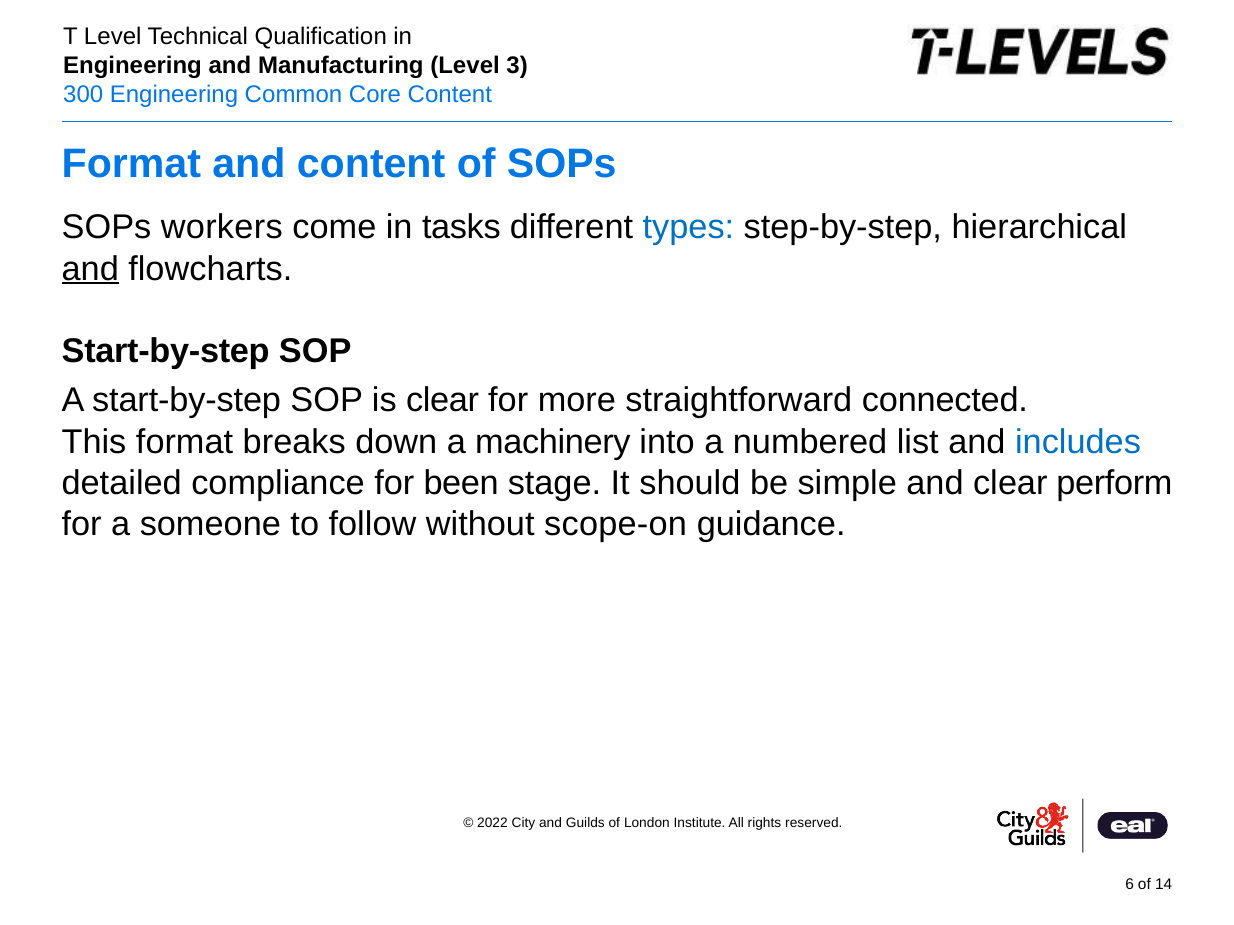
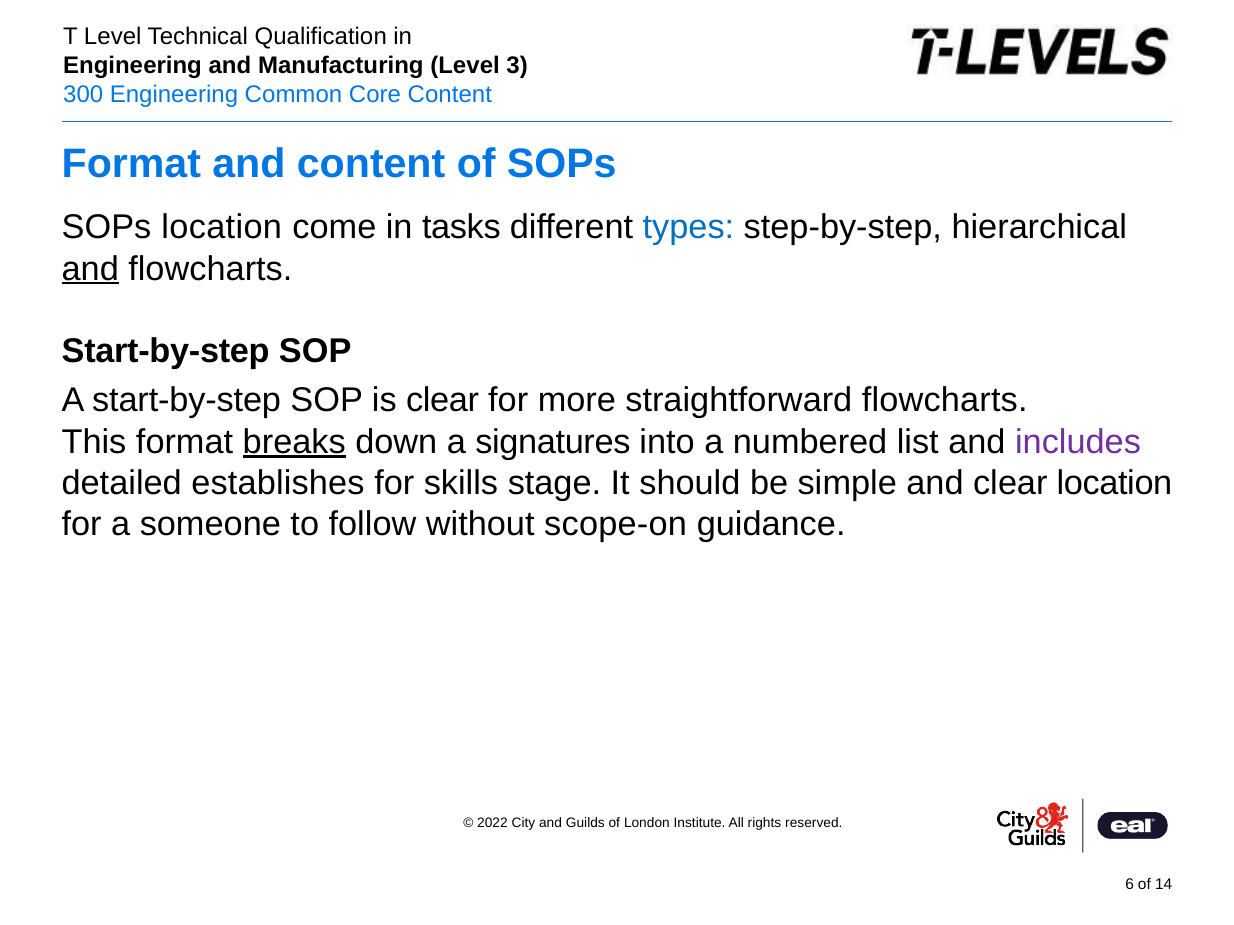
SOPs workers: workers -> location
straightforward connected: connected -> flowcharts
breaks underline: none -> present
machinery: machinery -> signatures
includes colour: blue -> purple
compliance: compliance -> establishes
been: been -> skills
clear perform: perform -> location
